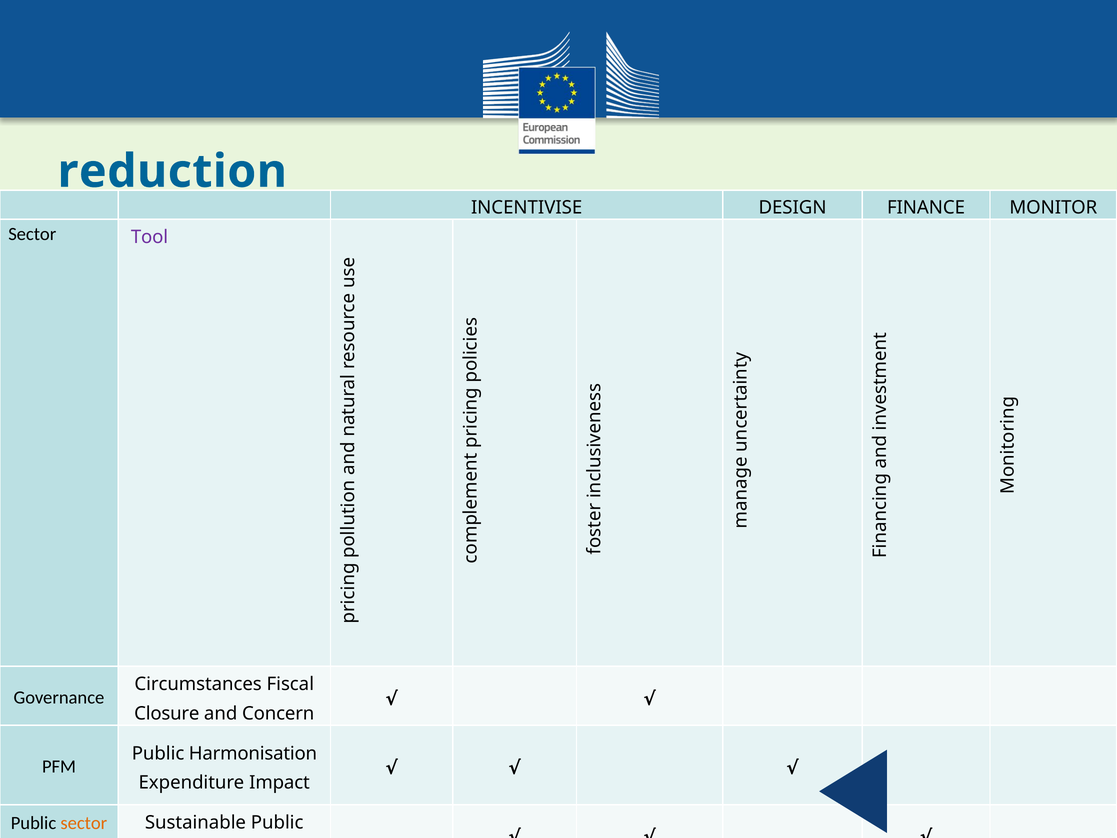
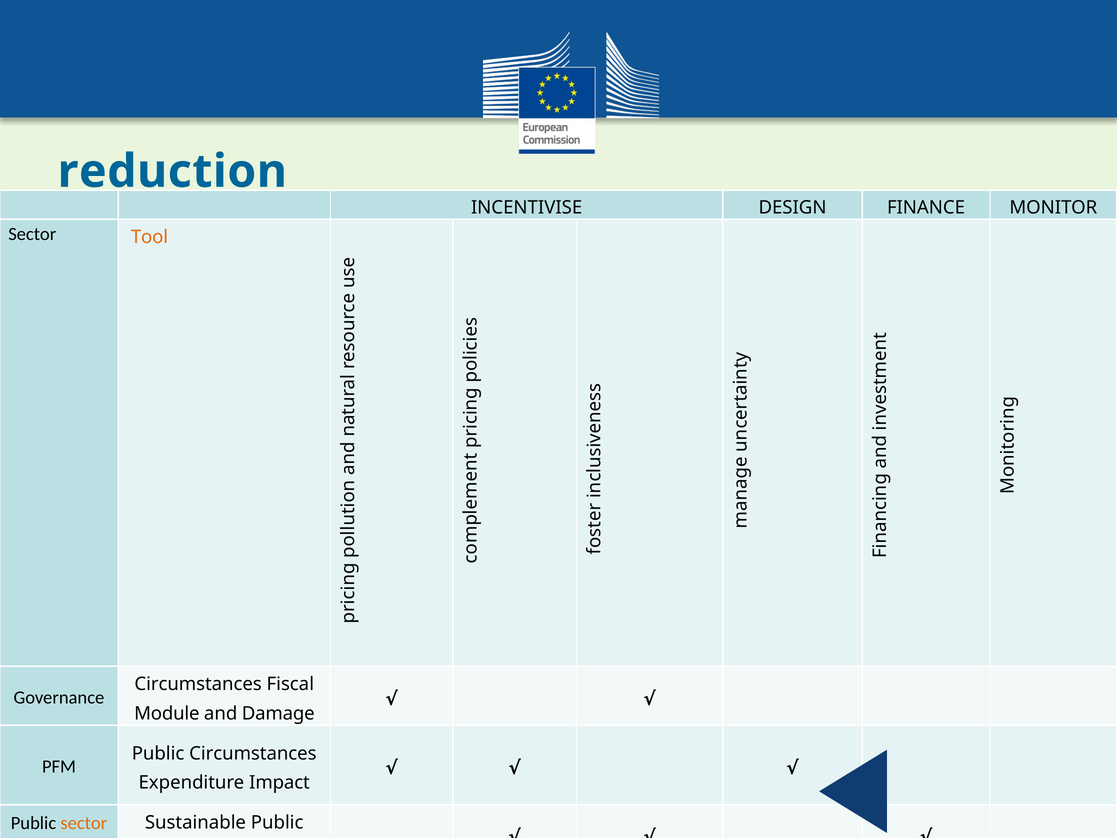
Tool colour: purple -> orange
Closure: Closure -> Module
Concern: Concern -> Damage
Public Harmonisation: Harmonisation -> Circumstances
